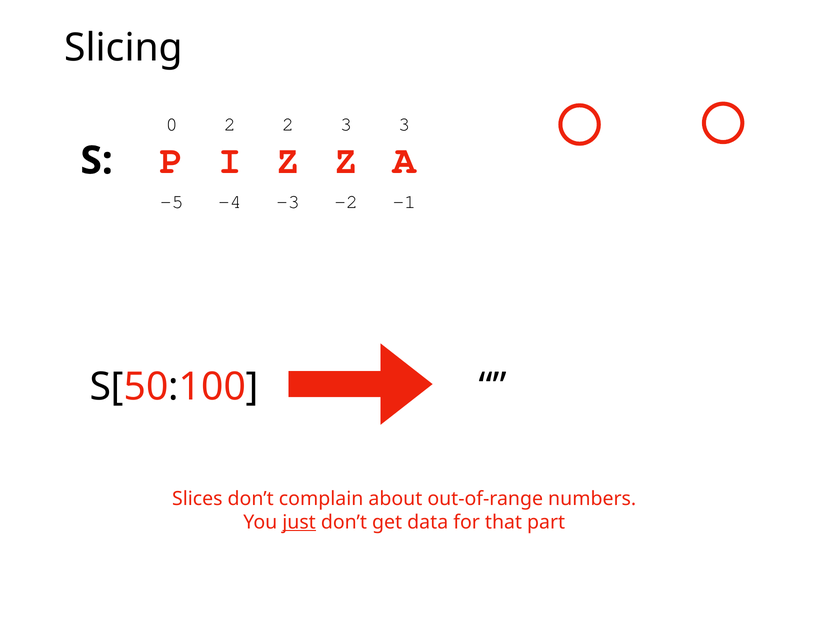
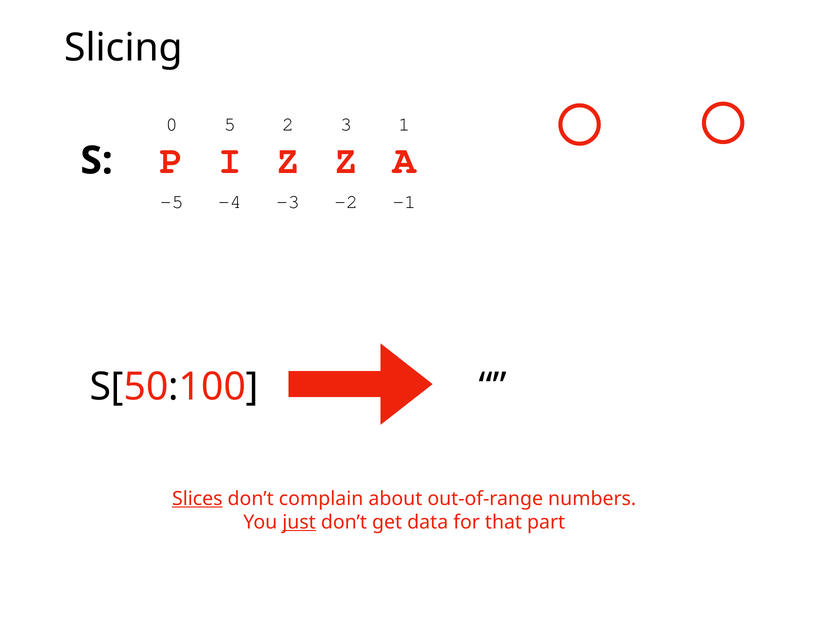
0 2: 2 -> 5
3 3: 3 -> 1
Slices underline: none -> present
